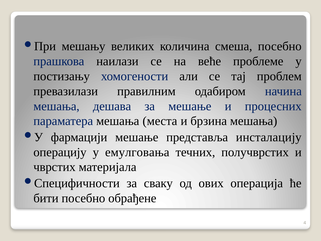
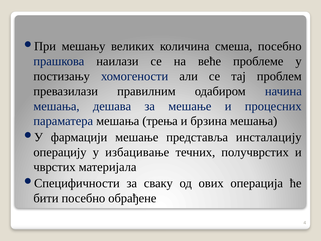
места: места -> трења
емулговања: емулговања -> избацивање
